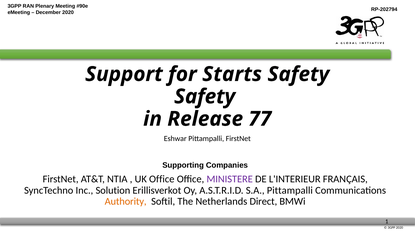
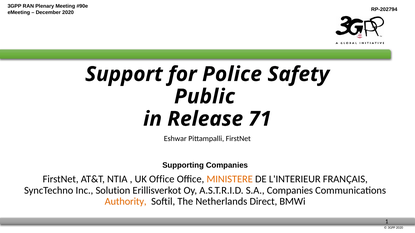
Starts: Starts -> Police
Safety at (205, 97): Safety -> Public
77: 77 -> 71
MINISTERE colour: purple -> orange
S.A Pittampalli: Pittampalli -> Companies
